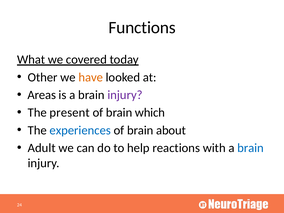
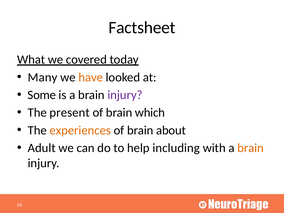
Functions: Functions -> Factsheet
Other: Other -> Many
Areas: Areas -> Some
experiences colour: blue -> orange
reactions: reactions -> including
brain at (251, 148) colour: blue -> orange
